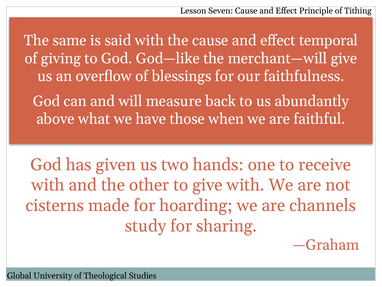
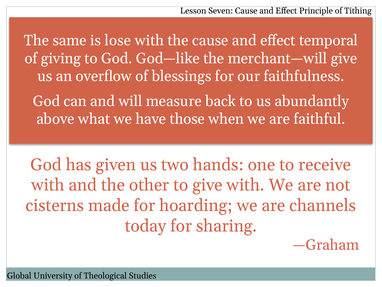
said: said -> lose
study: study -> today
